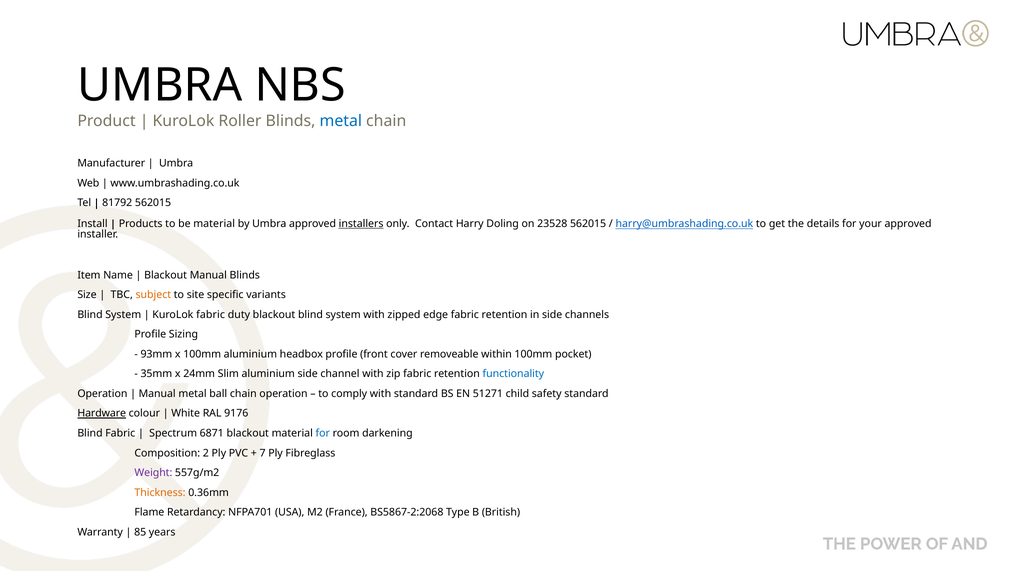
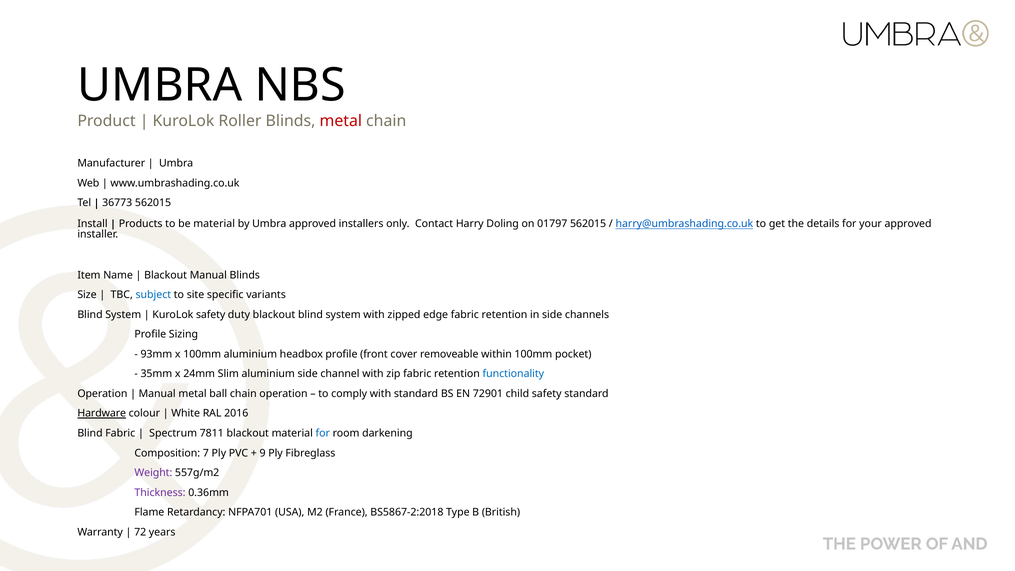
metal at (341, 121) colour: blue -> red
81792: 81792 -> 36773
installers underline: present -> none
23528: 23528 -> 01797
subject colour: orange -> blue
KuroLok fabric: fabric -> safety
51271: 51271 -> 72901
9176: 9176 -> 2016
6871: 6871 -> 7811
2: 2 -> 7
7: 7 -> 9
Thickness colour: orange -> purple
BS5867-2:2068: BS5867-2:2068 -> BS5867-2:2018
85: 85 -> 72
